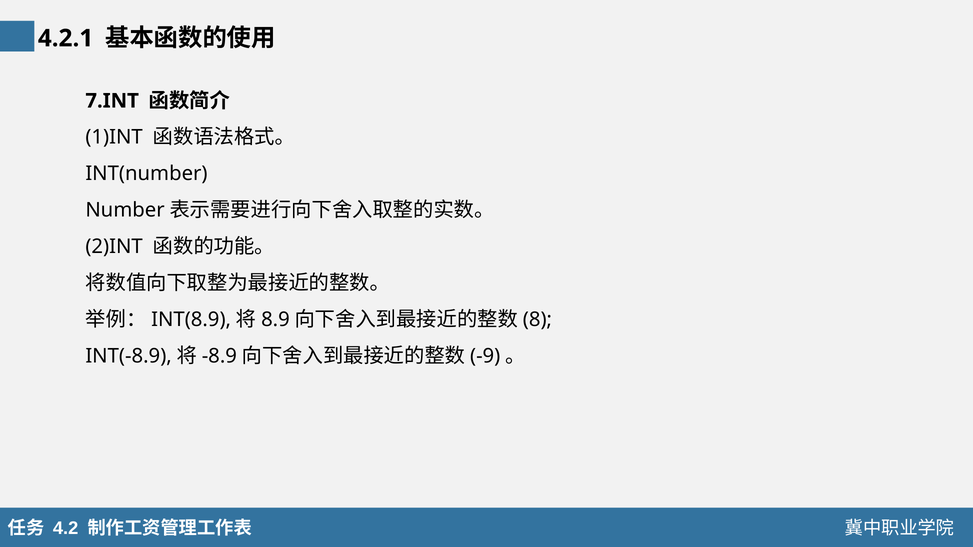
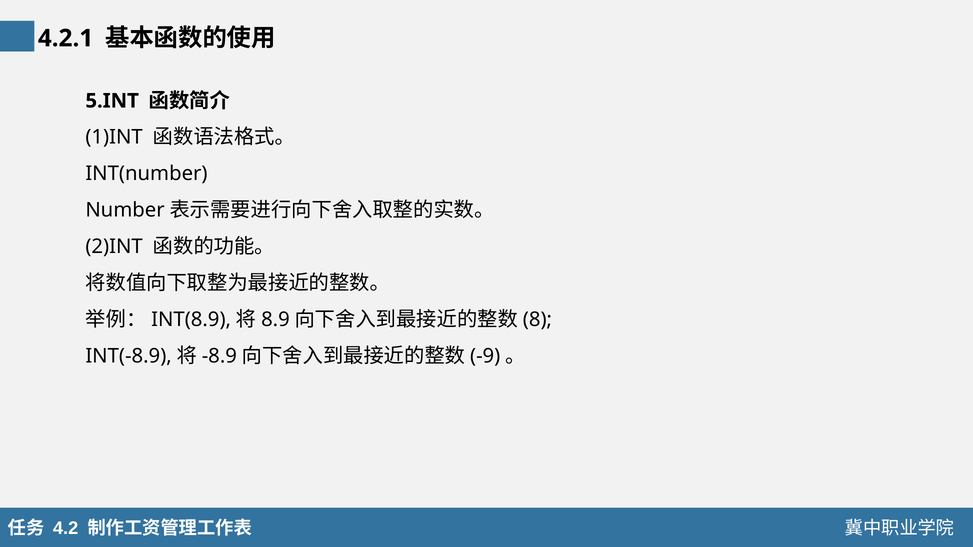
7.INT: 7.INT -> 5.INT
